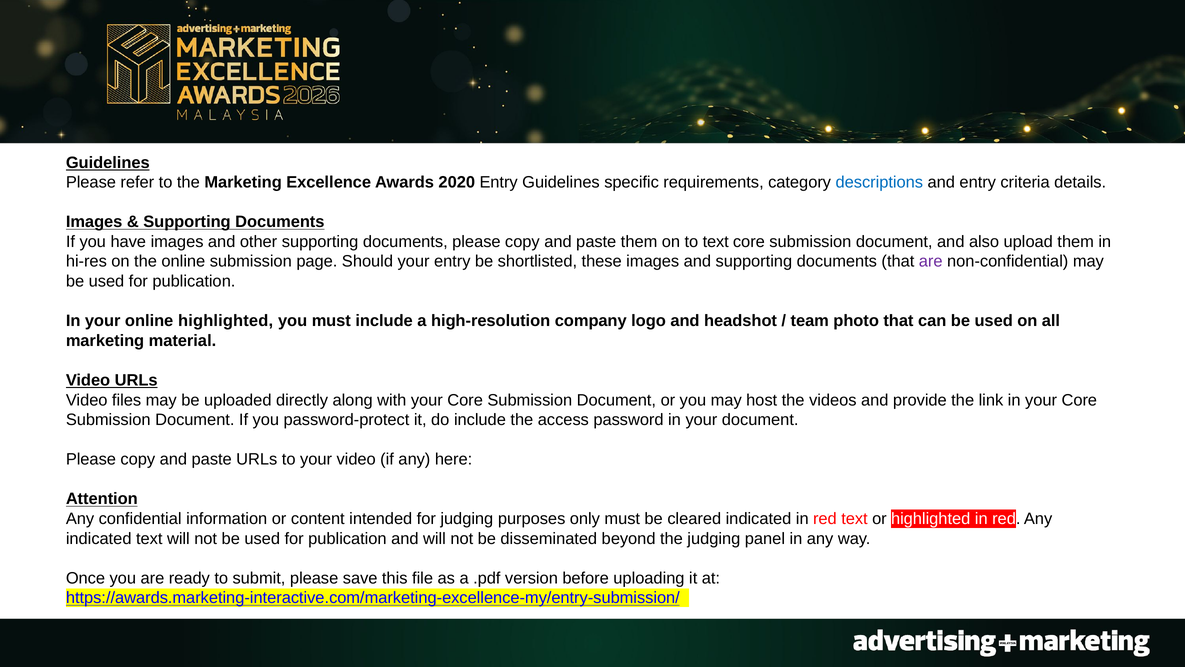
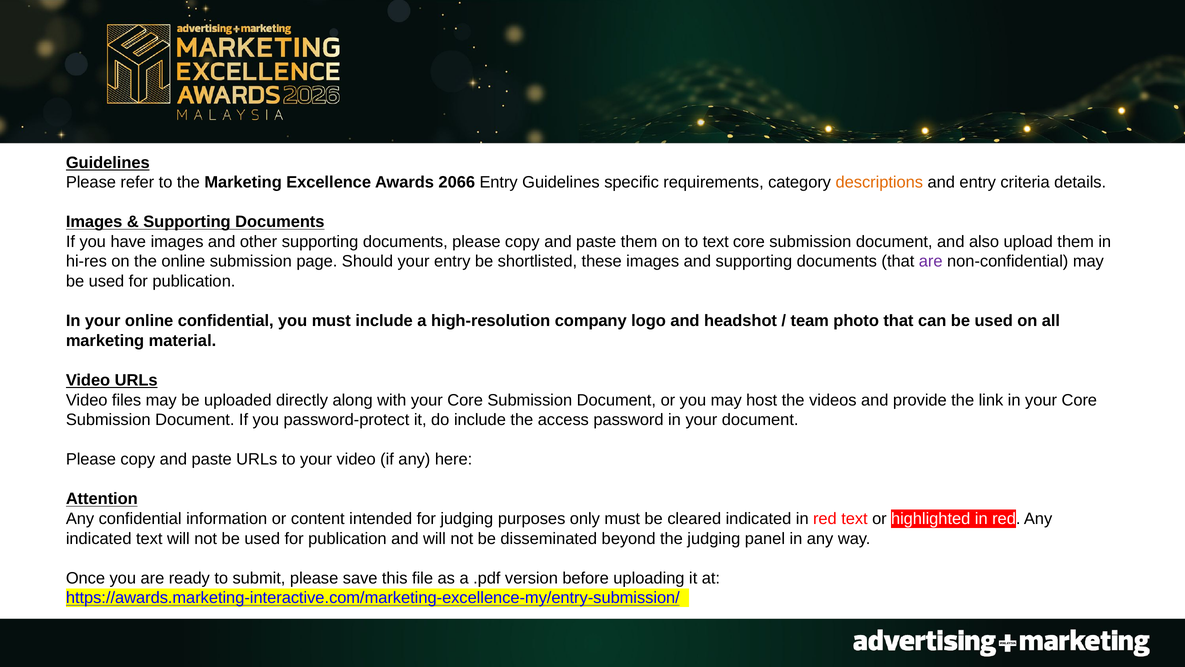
2020: 2020 -> 2066
descriptions colour: blue -> orange
online highlighted: highlighted -> confidential
